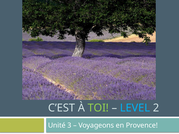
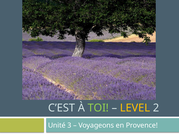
LEVEL colour: light blue -> yellow
